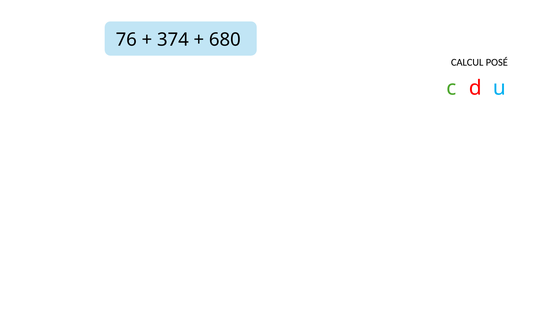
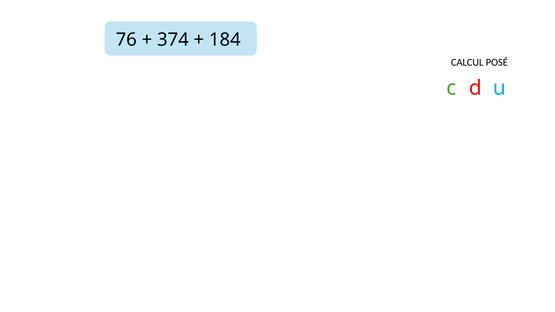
680: 680 -> 184
